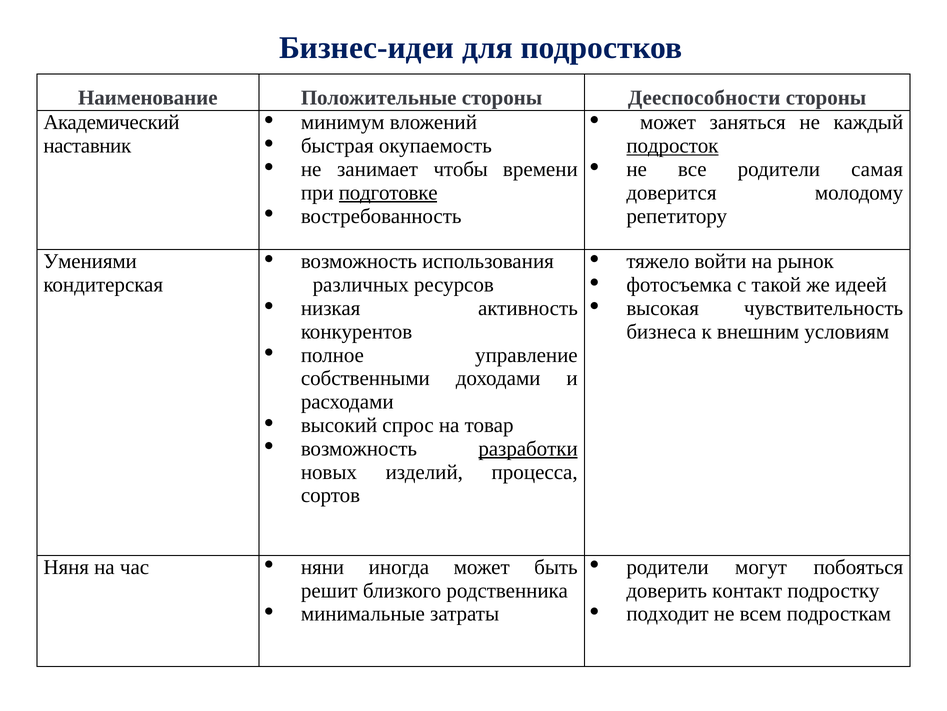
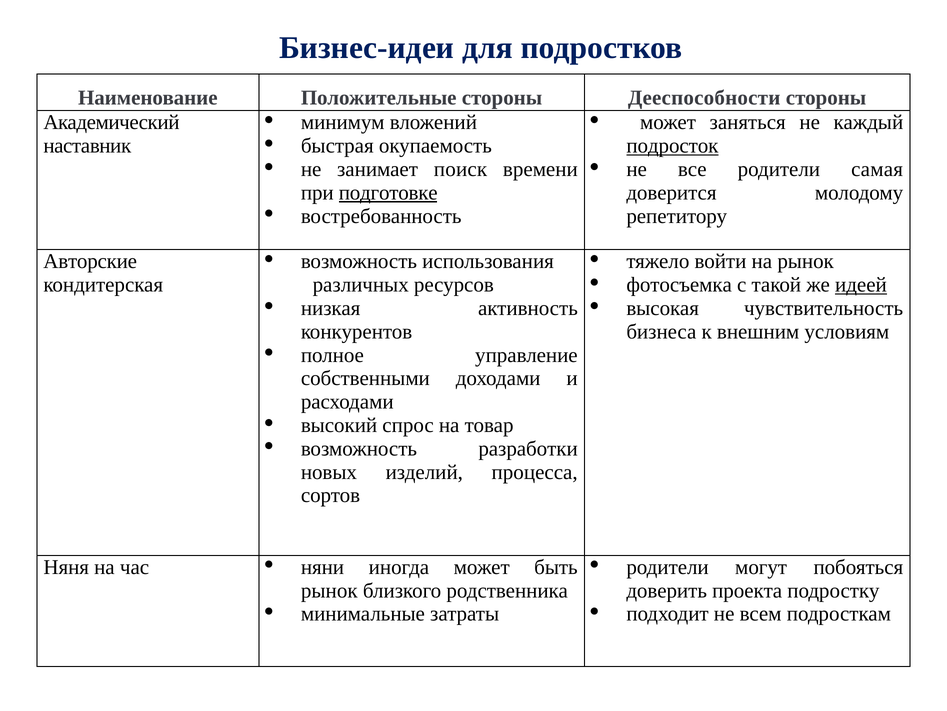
чтобы: чтобы -> поиск
Умениями: Умениями -> Авторские
идеей underline: none -> present
разработки underline: present -> none
решит at (329, 590): решит -> рынок
контакт: контакт -> проекта
